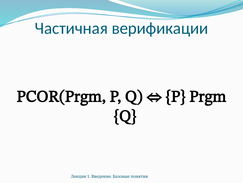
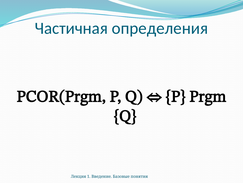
верификации: верификации -> определения
